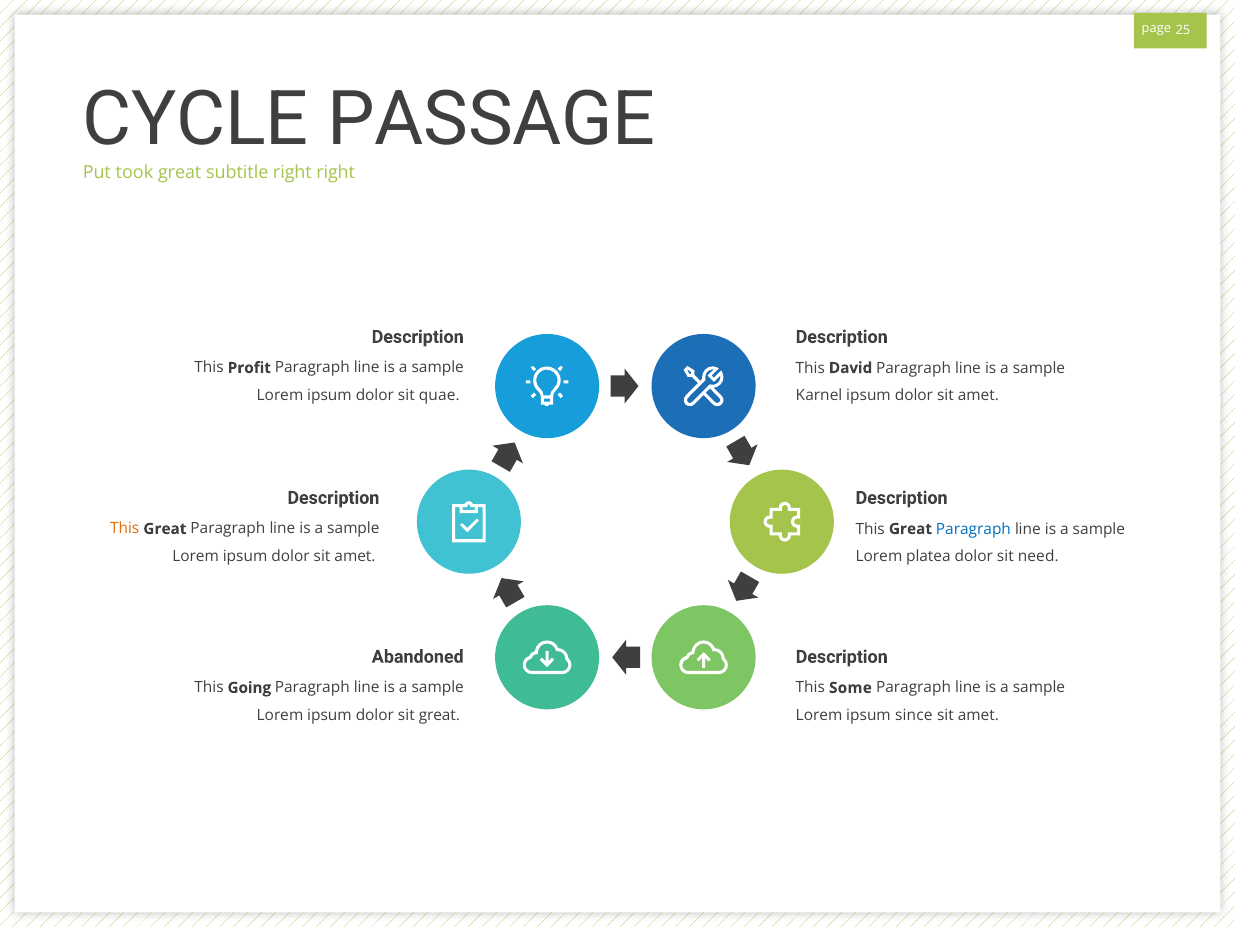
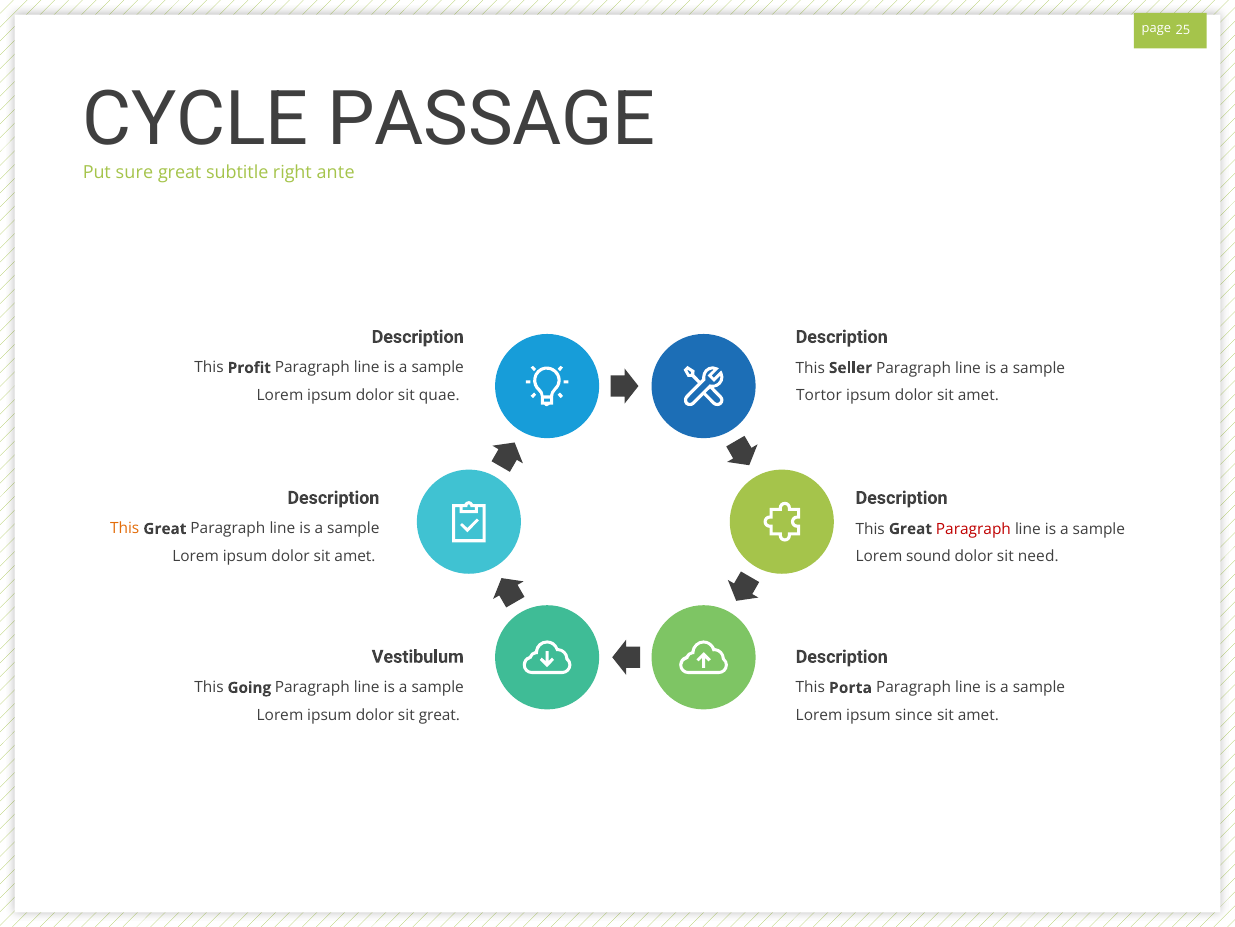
took: took -> sure
right right: right -> ante
David: David -> Seller
Karnel: Karnel -> Tortor
Paragraph at (973, 528) colour: blue -> red
platea: platea -> sound
Abandoned: Abandoned -> Vestibulum
Some: Some -> Porta
